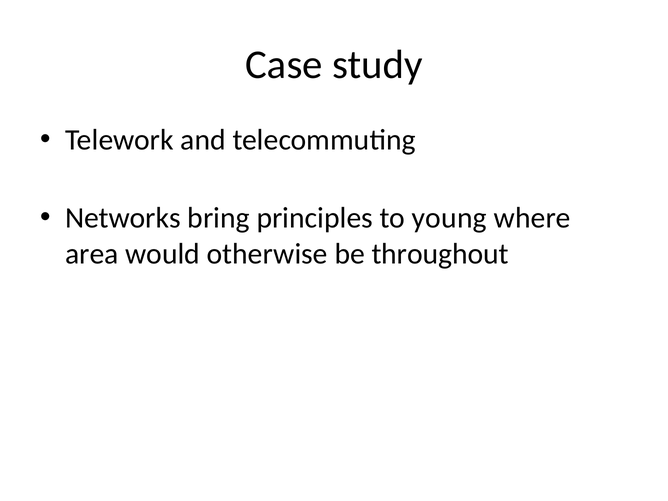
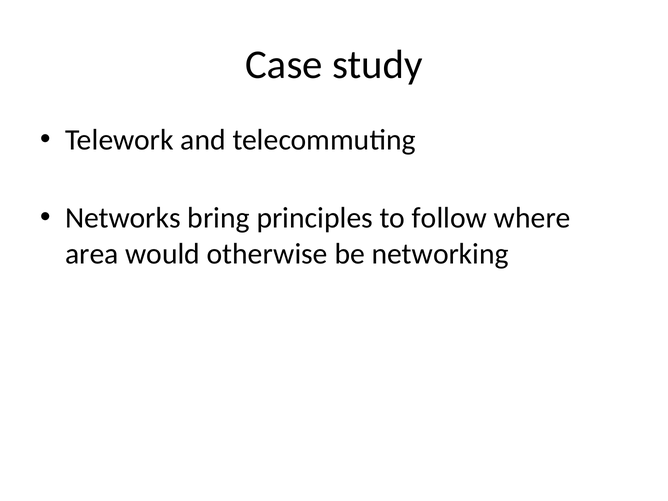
young: young -> follow
throughout: throughout -> networking
